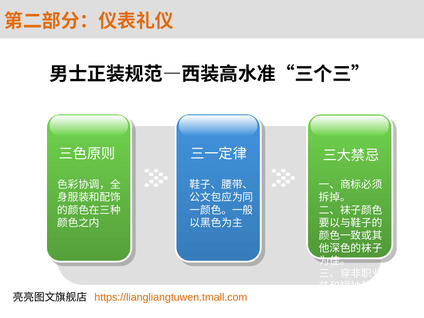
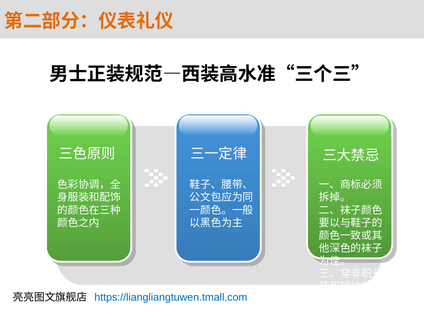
https://liangliangtuwen.tmall.com colour: orange -> blue
